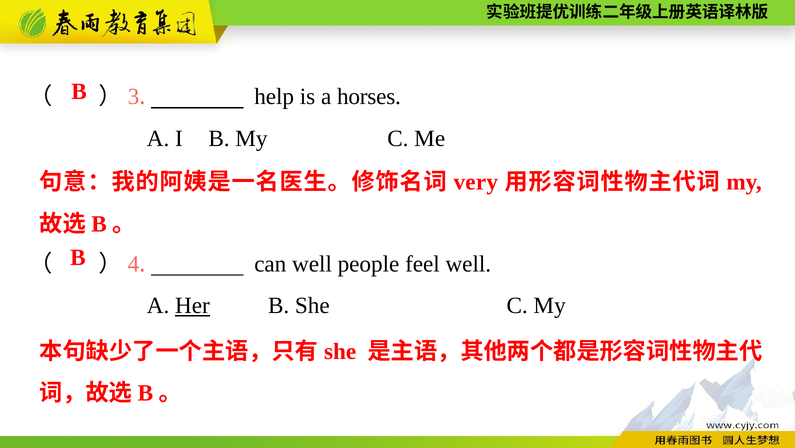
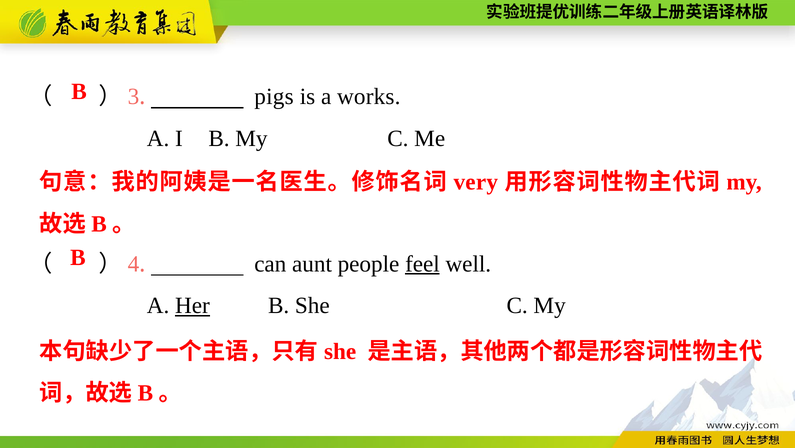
help: help -> pigs
horses: horses -> works
can well: well -> aunt
feel underline: none -> present
